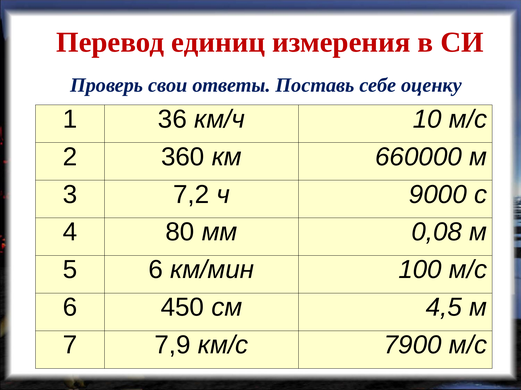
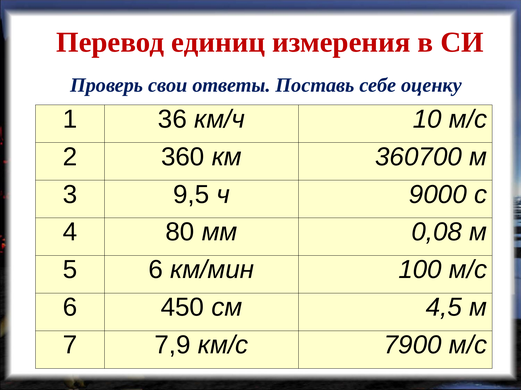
660000: 660000 -> 360700
7,2: 7,2 -> 9,5
